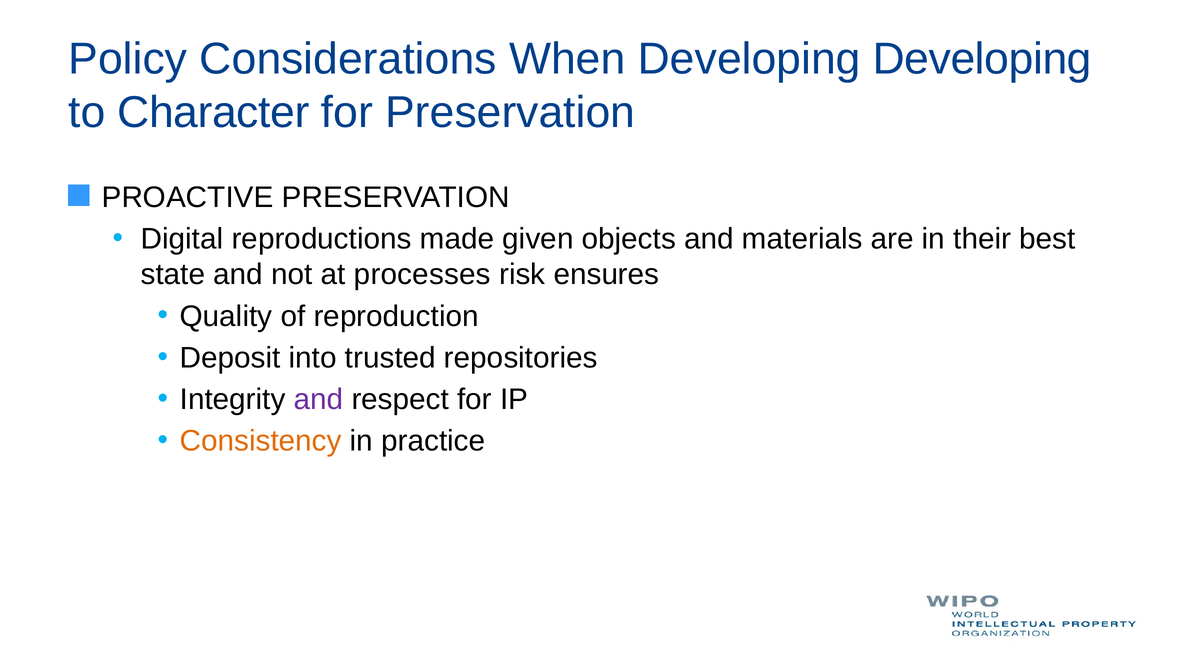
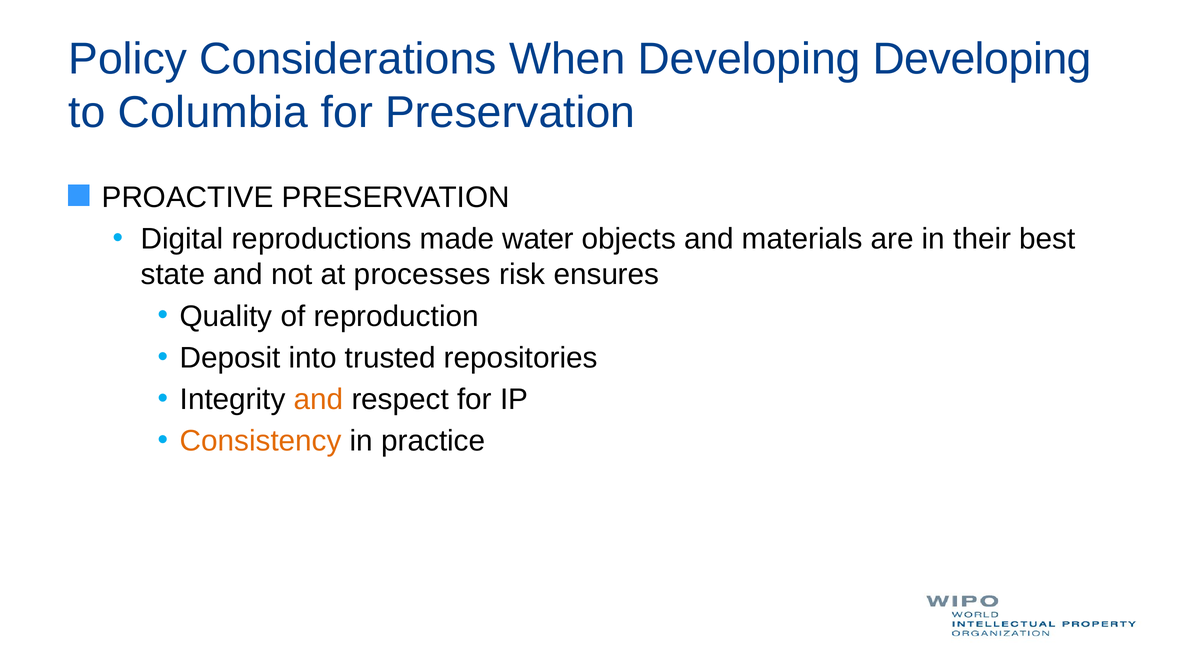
Character: Character -> Columbia
given: given -> water
and at (318, 399) colour: purple -> orange
